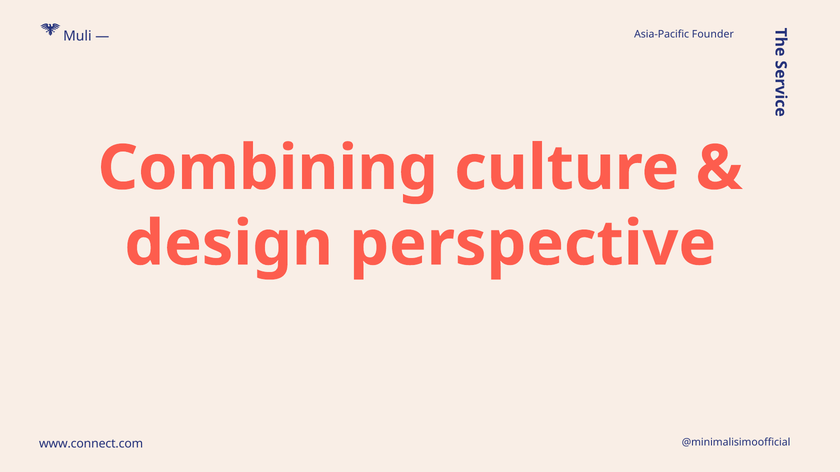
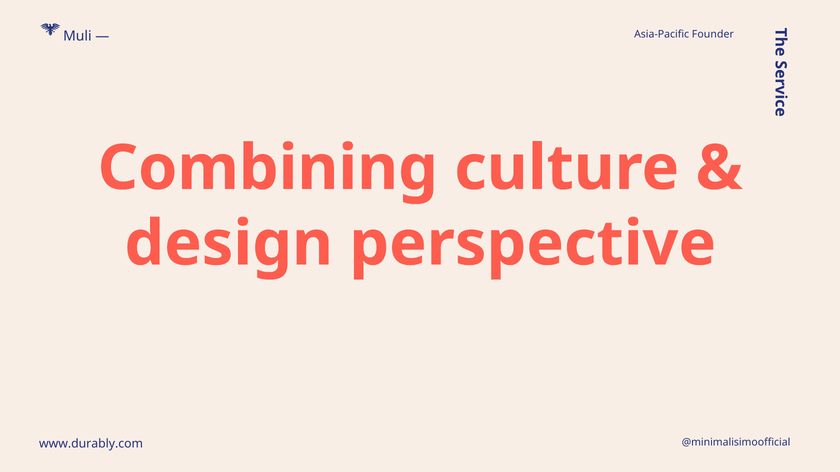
www.connect.com: www.connect.com -> www.durably.com
